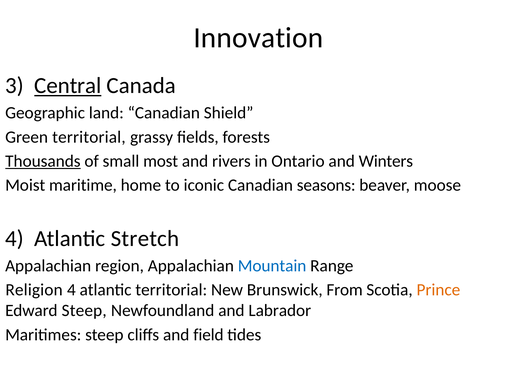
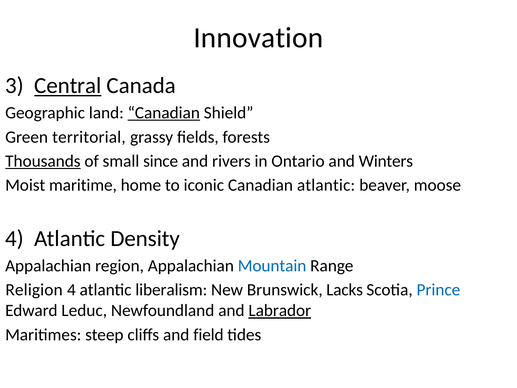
Canadian at (164, 113) underline: none -> present
most: most -> since
Canadian seasons: seasons -> atlantic
Stretch: Stretch -> Density
atlantic territorial: territorial -> liberalism
From: From -> Lacks
Prince colour: orange -> blue
Edward Steep: Steep -> Leduc
Labrador underline: none -> present
